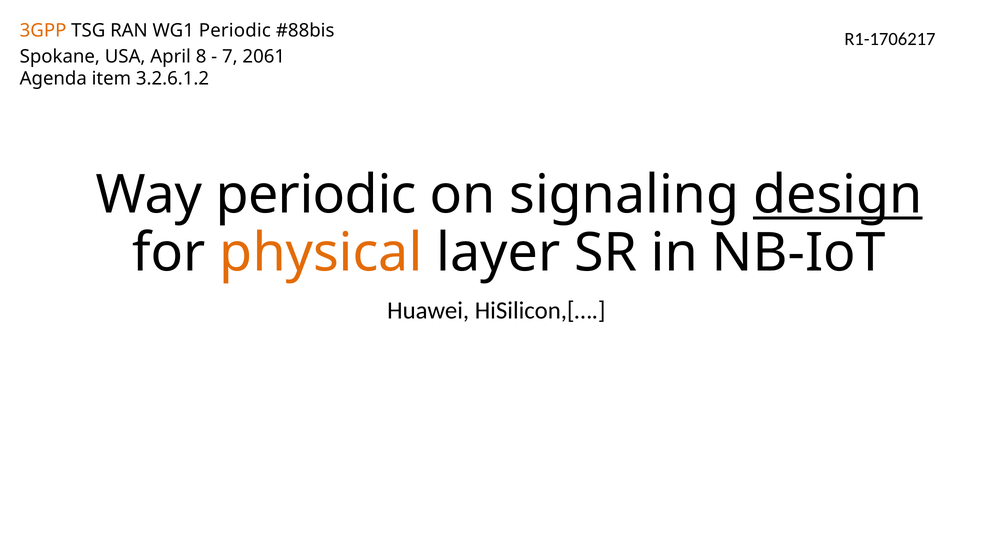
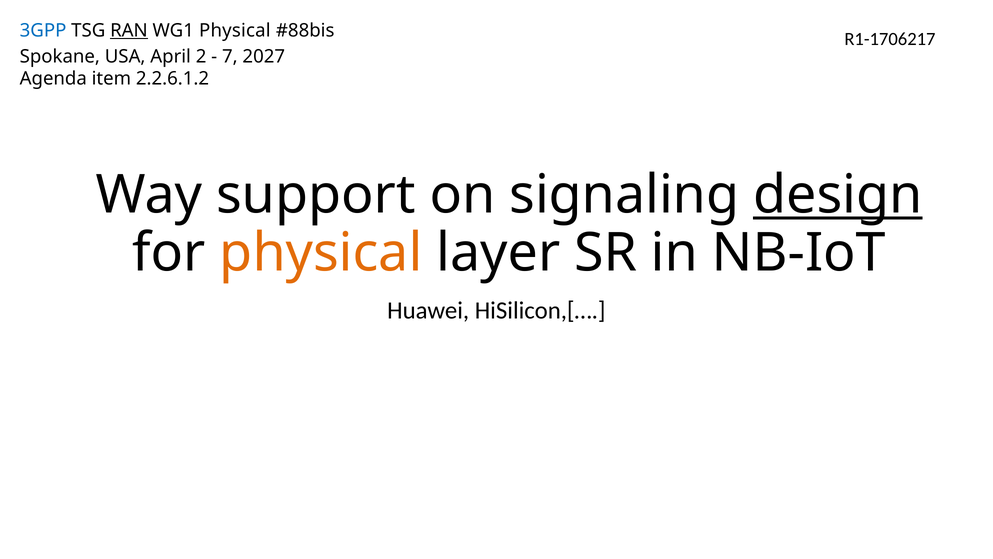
3GPP colour: orange -> blue
RAN underline: none -> present
WG1 Periodic: Periodic -> Physical
8: 8 -> 2
2061: 2061 -> 2027
3.2.6.1.2: 3.2.6.1.2 -> 2.2.6.1.2
Way periodic: periodic -> support
